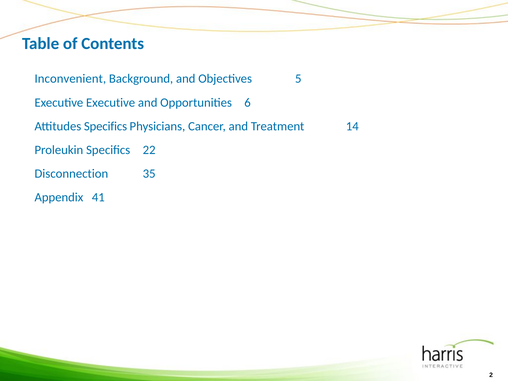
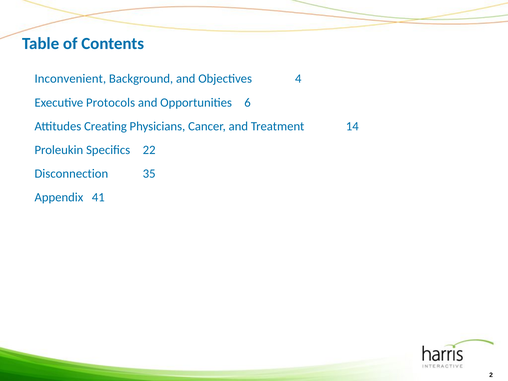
5: 5 -> 4
Executive Executive: Executive -> Protocols
Attitudes Specifics: Specifics -> Creating
